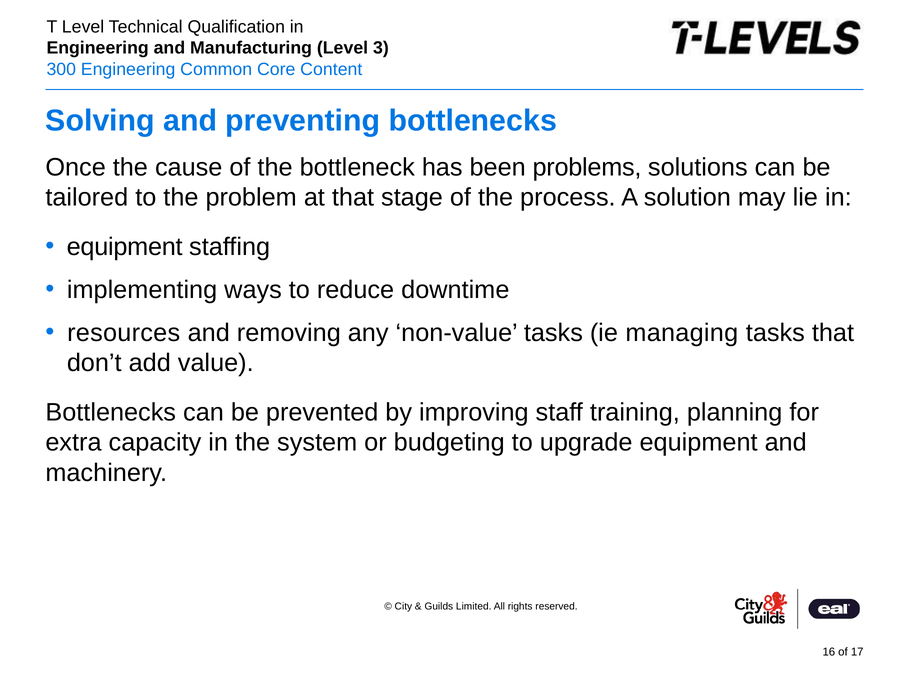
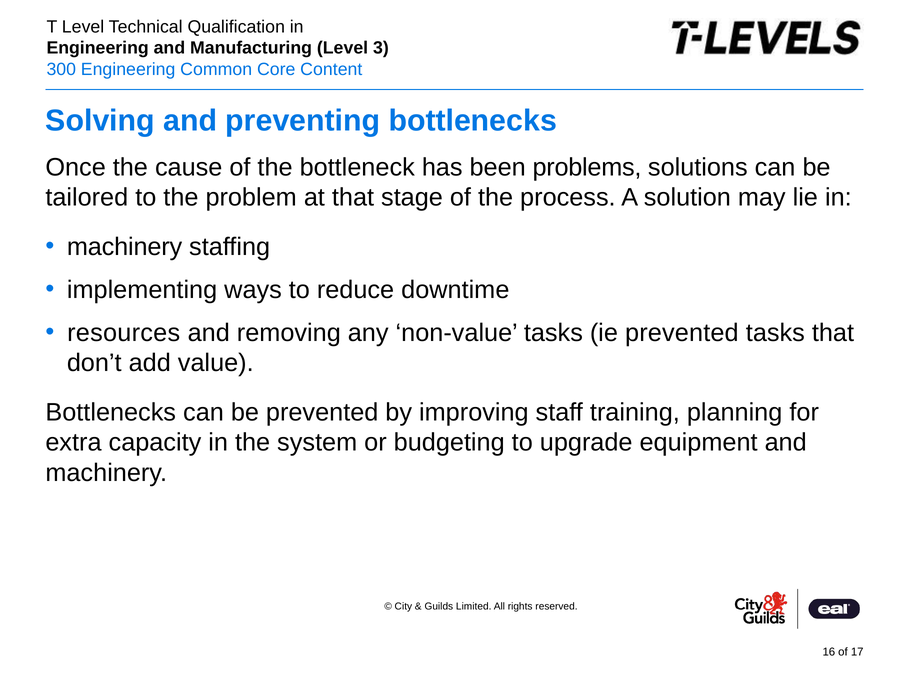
equipment at (125, 247): equipment -> machinery
ie managing: managing -> prevented
